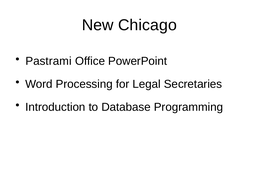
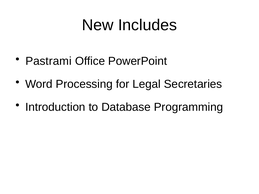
Chicago: Chicago -> Includes
